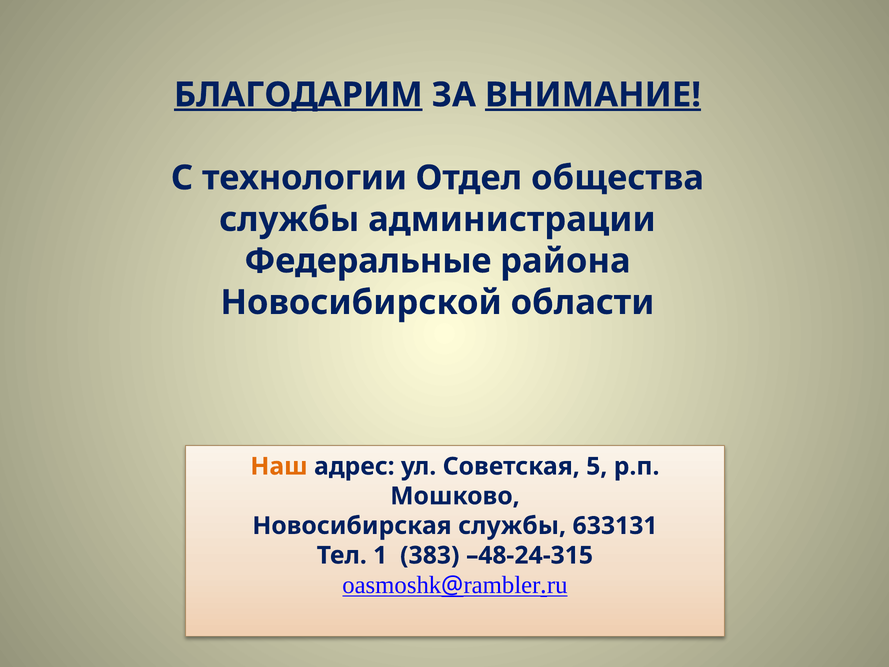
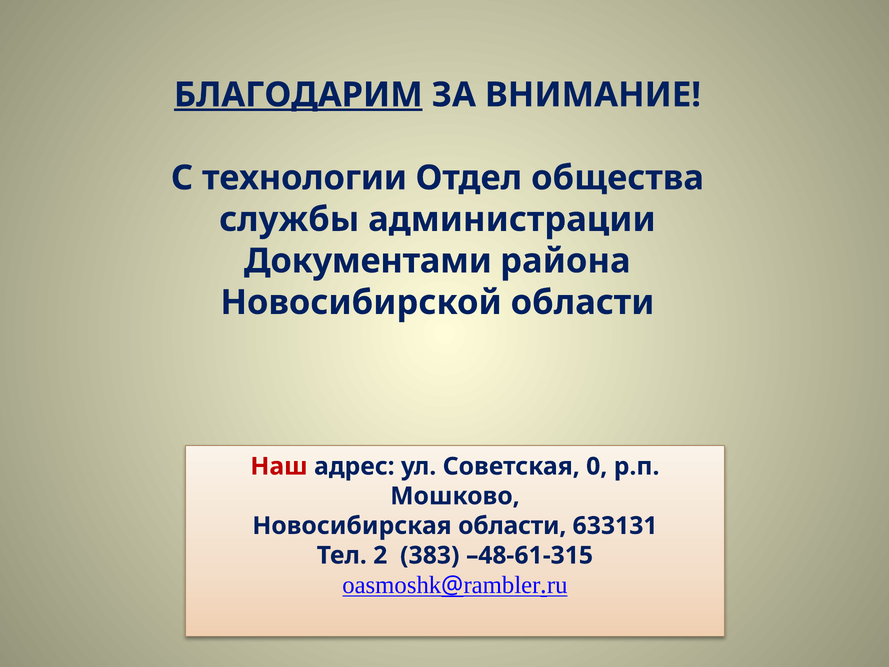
ВНИМАНИЕ underline: present -> none
Федеральные: Федеральные -> Документами
Наш colour: orange -> red
5: 5 -> 0
Новосибирская службы: службы -> области
1: 1 -> 2
–48-24-315: –48-24-315 -> –48-61-315
